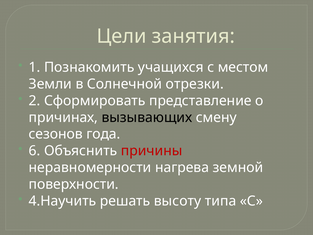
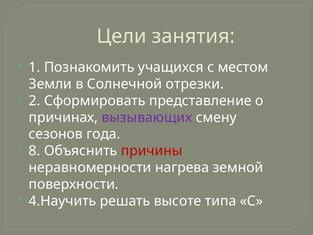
вызывающих colour: black -> purple
6: 6 -> 8
высоту: высоту -> высоте
